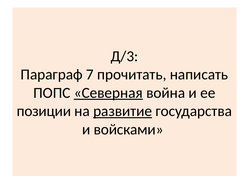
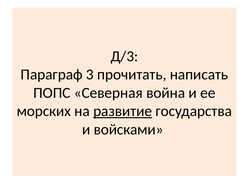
7: 7 -> 3
Северная underline: present -> none
позиции: позиции -> морских
